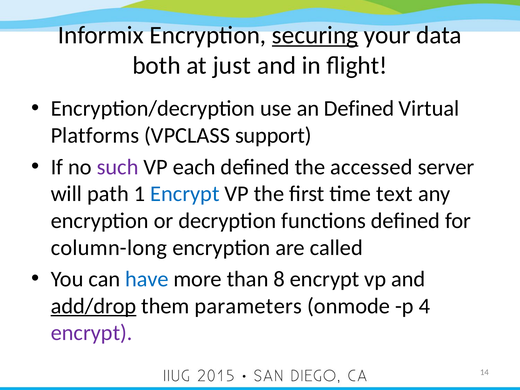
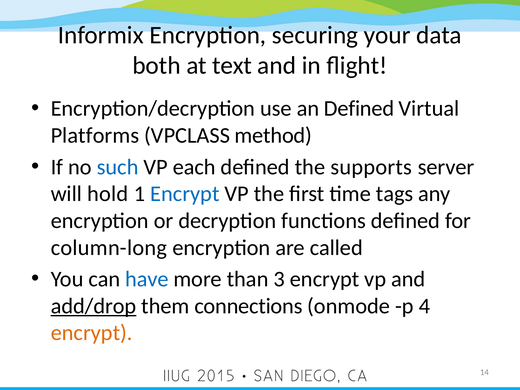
securing underline: present -> none
just: just -> text
support: support -> method
such colour: purple -> blue
accessed: accessed -> supports
path: path -> hold
text: text -> tags
8: 8 -> 3
parameters: parameters -> connections
encrypt at (92, 333) colour: purple -> orange
